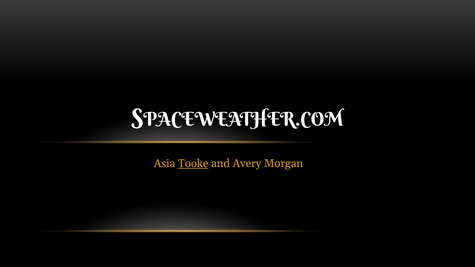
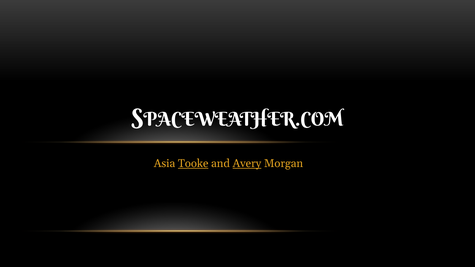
Avery underline: none -> present
